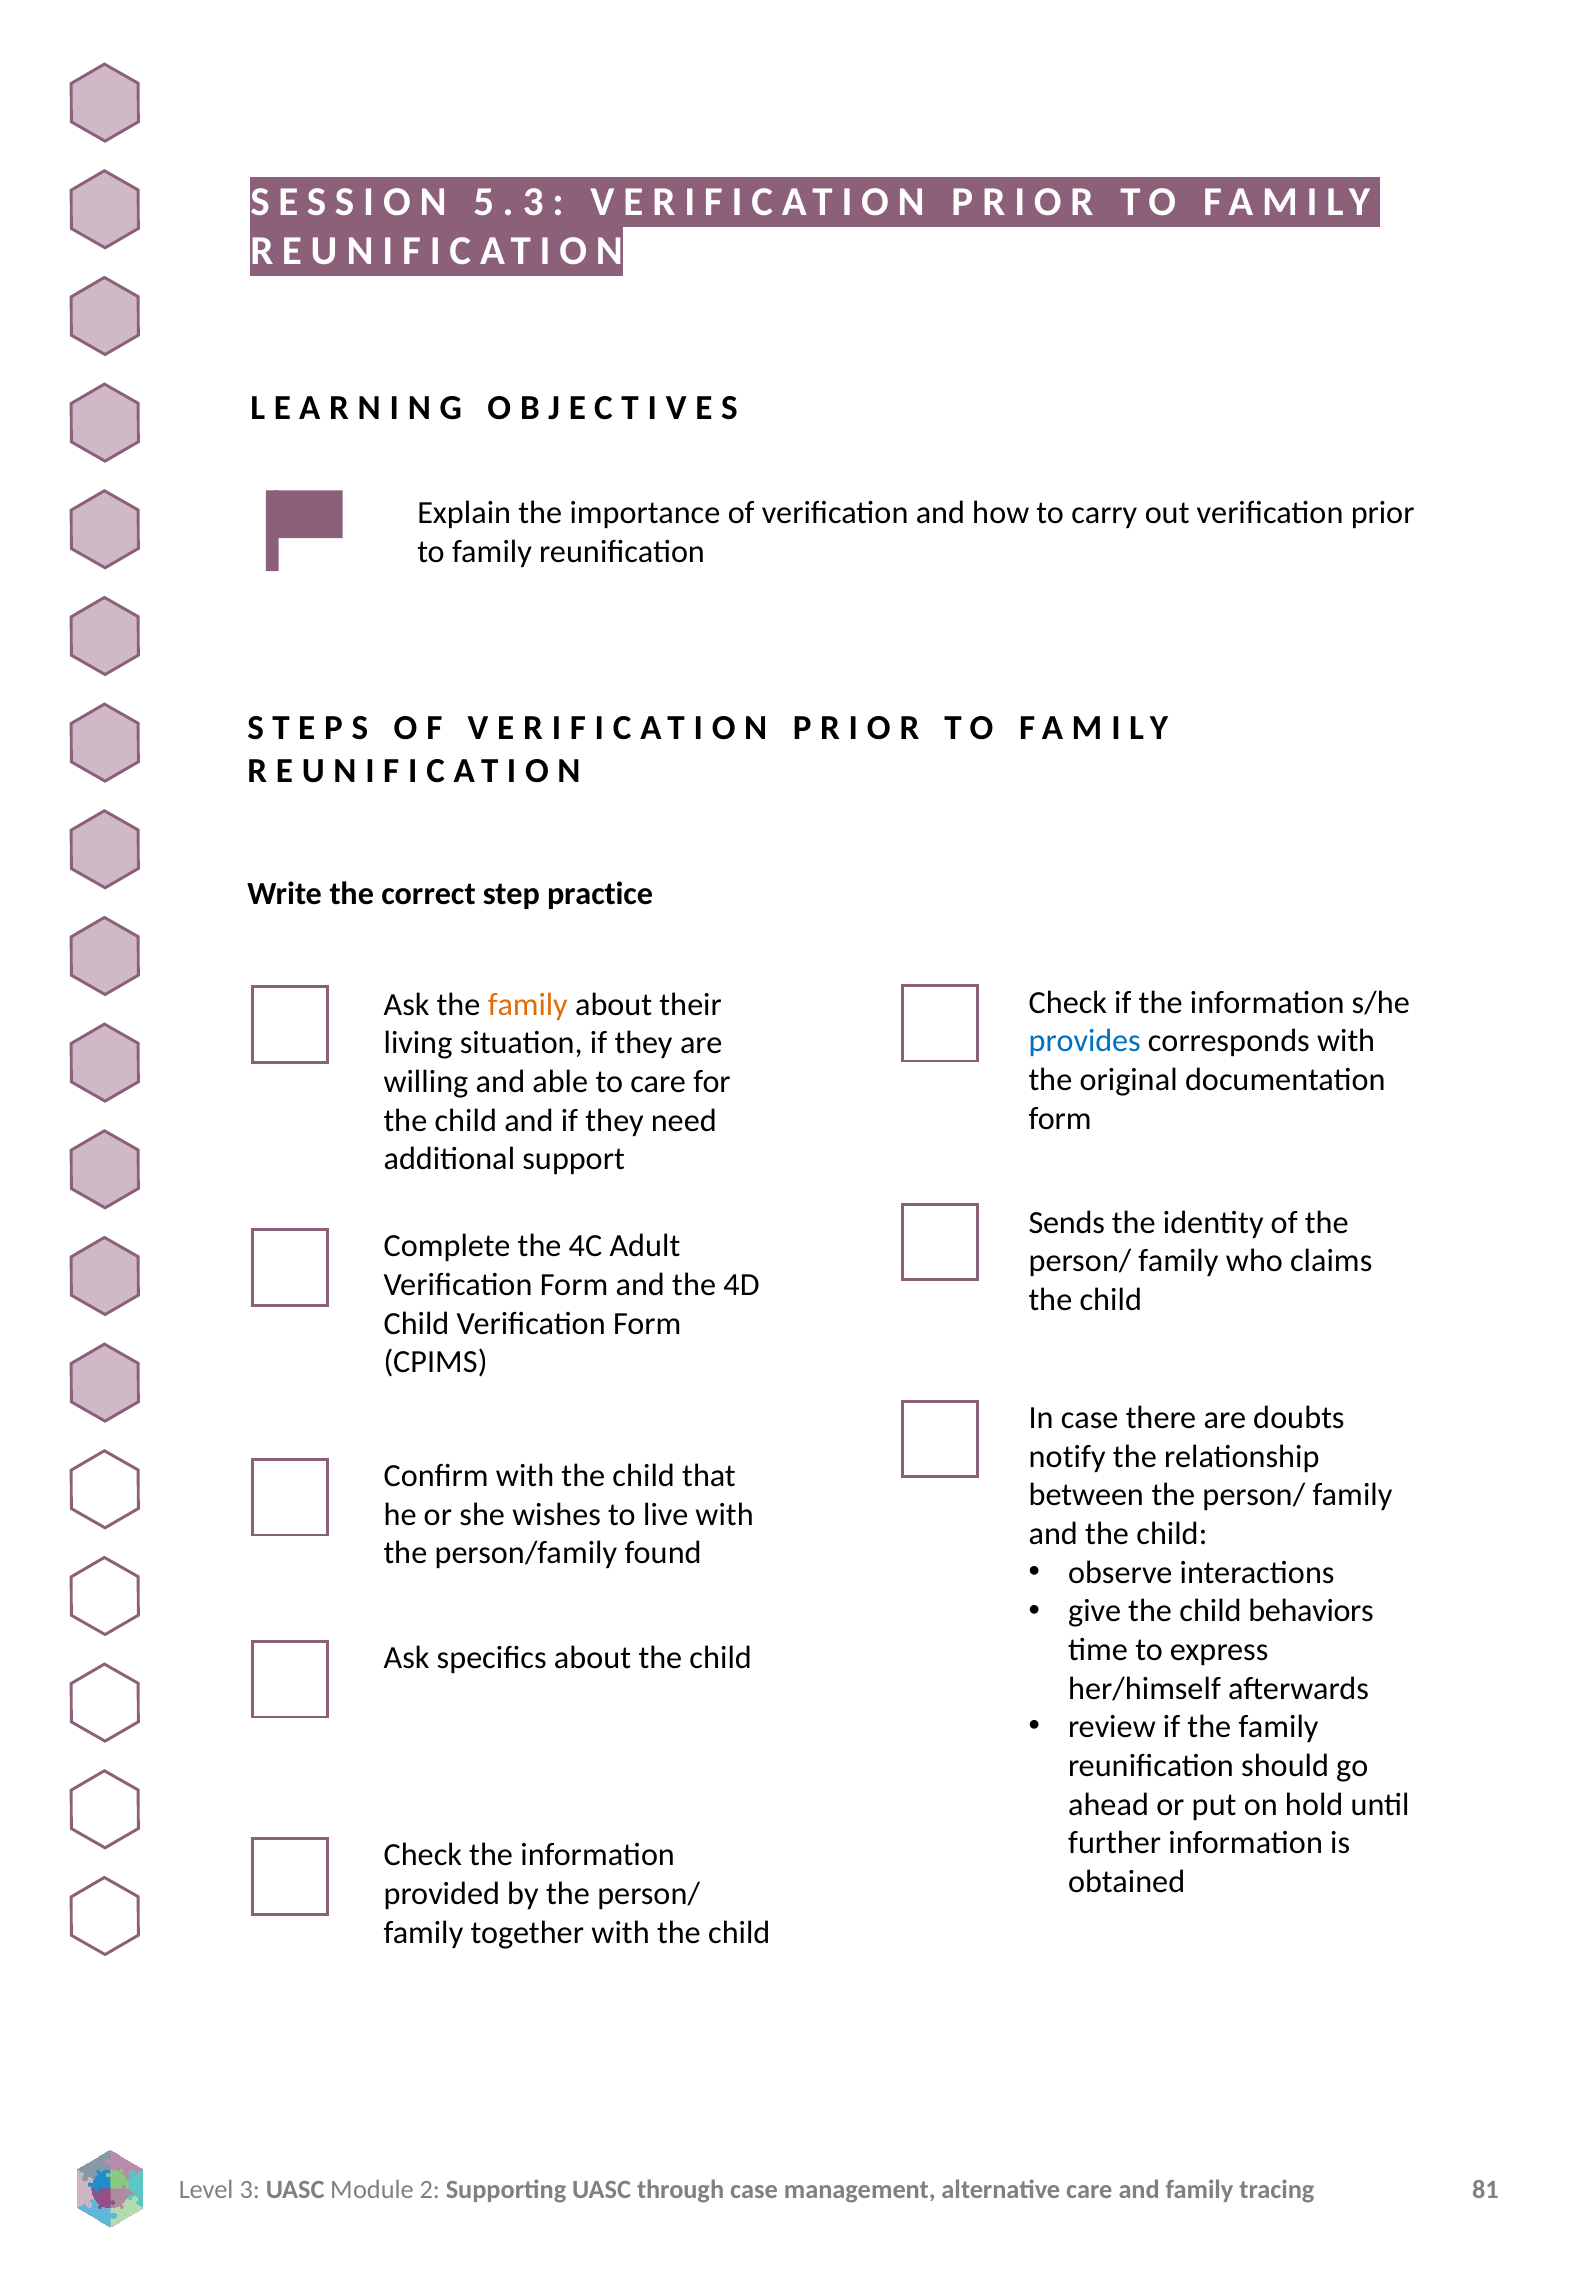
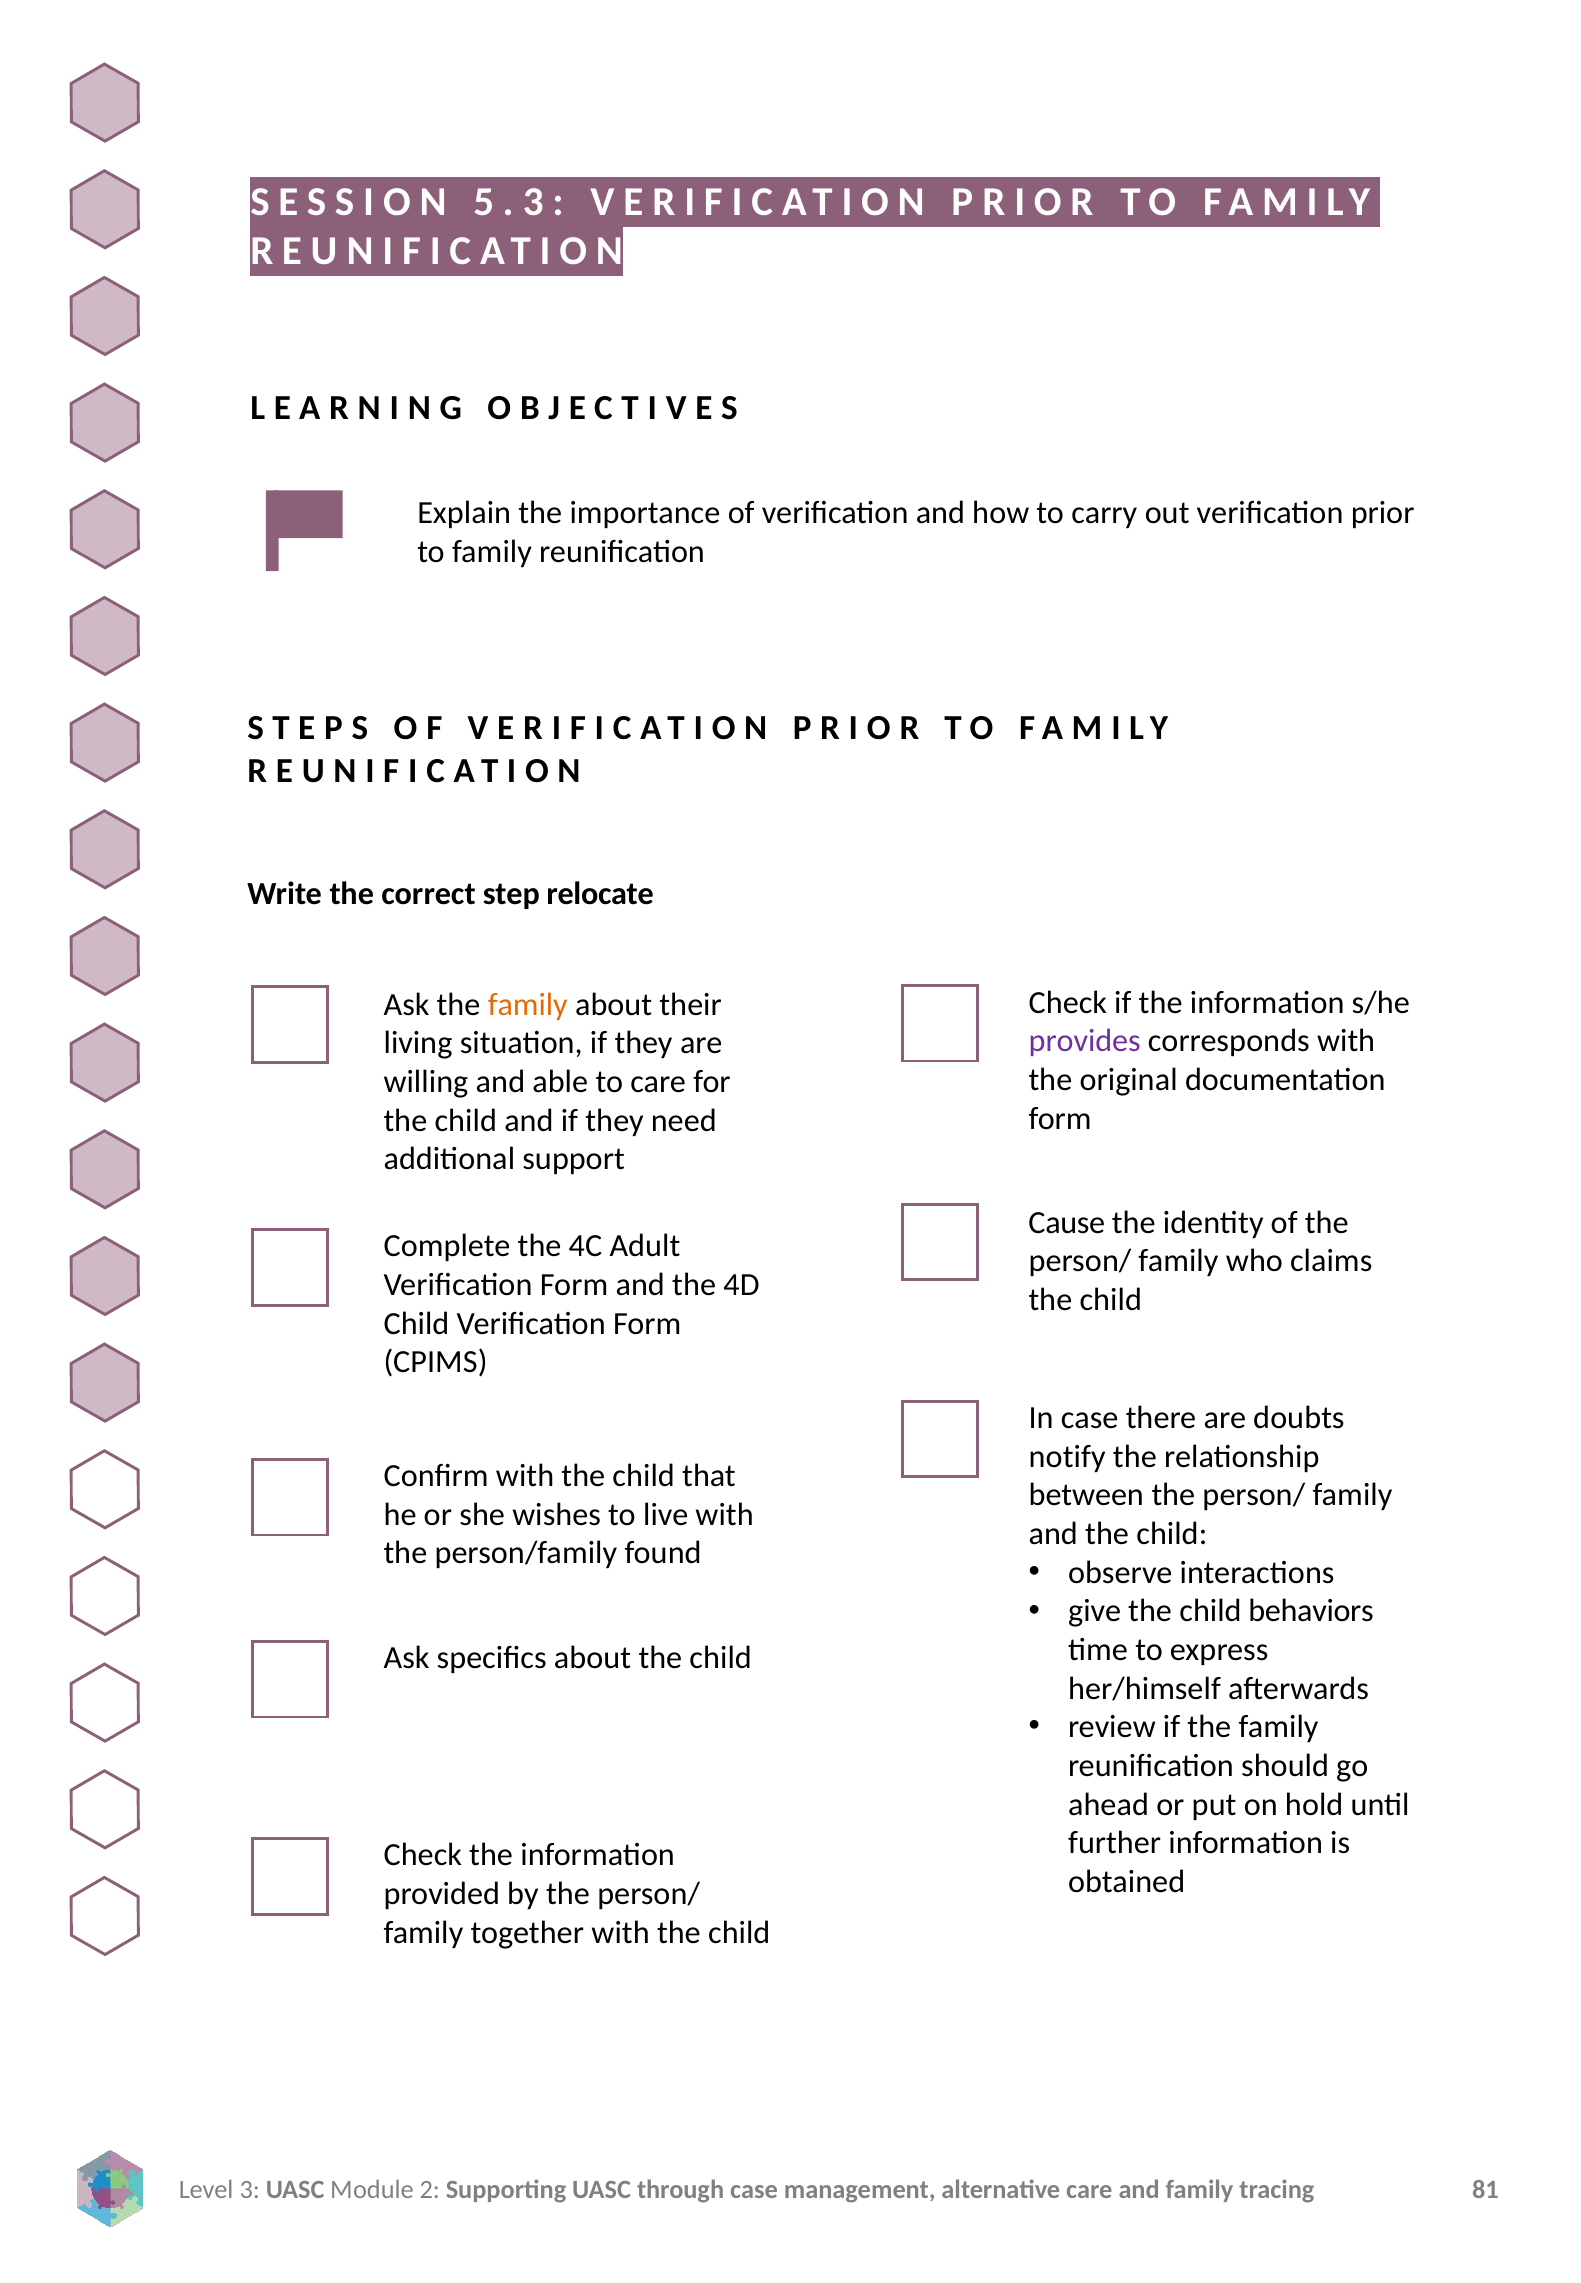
practice: practice -> relocate
provides colour: blue -> purple
Sends: Sends -> Cause
